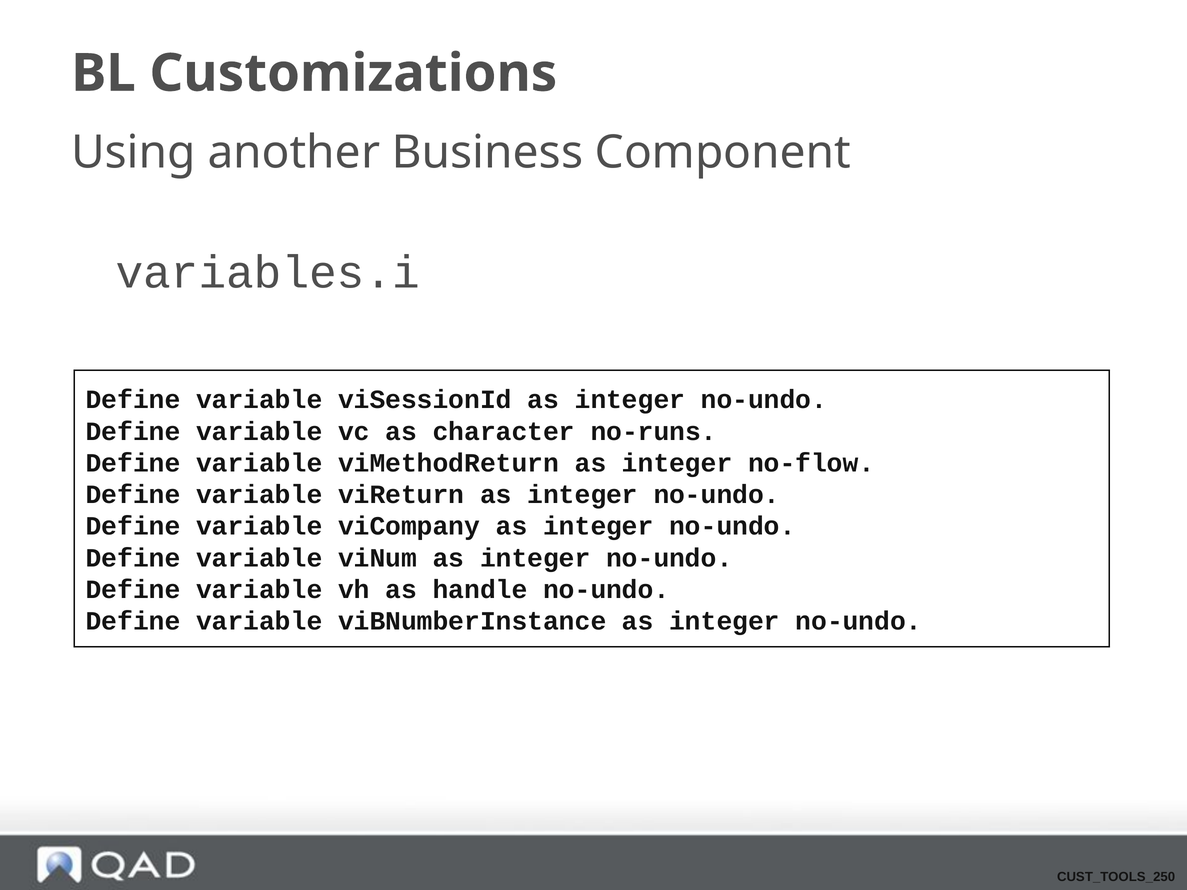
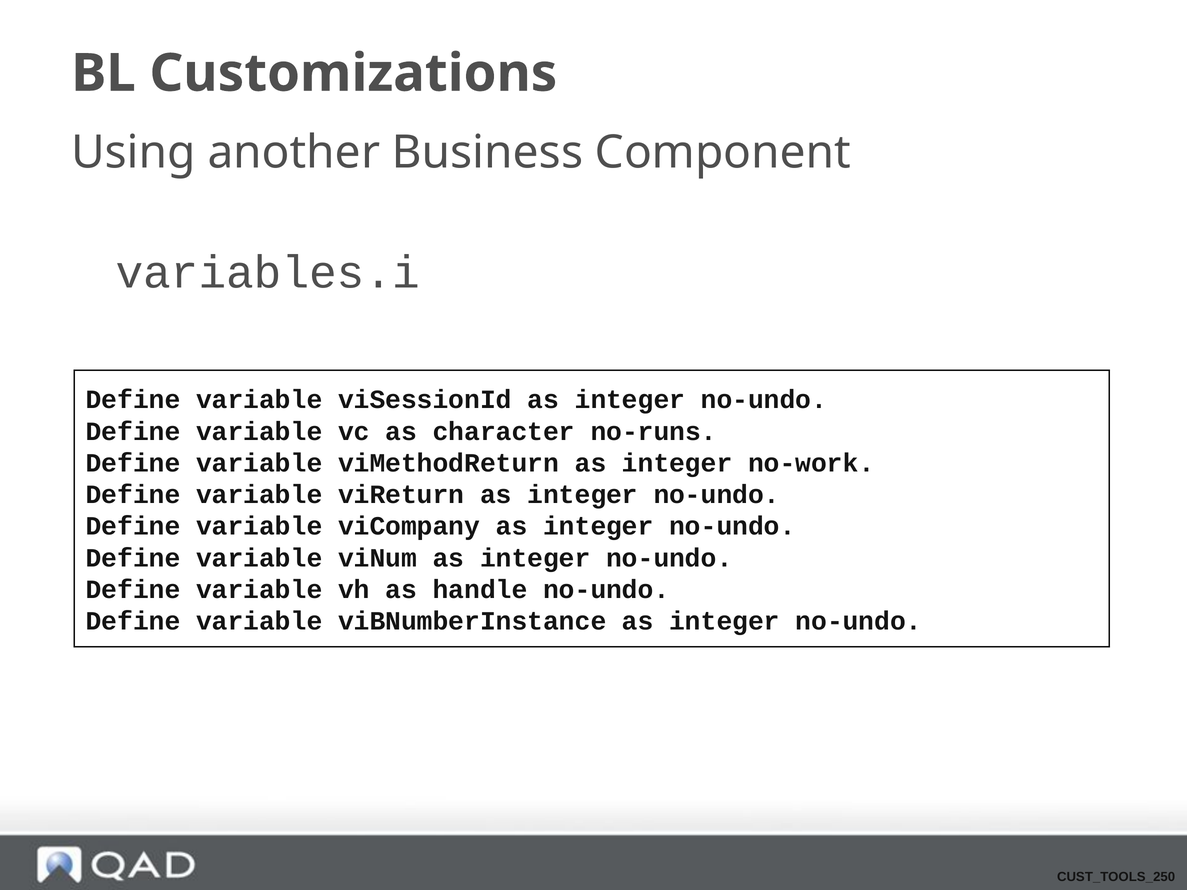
no-flow: no-flow -> no-work
